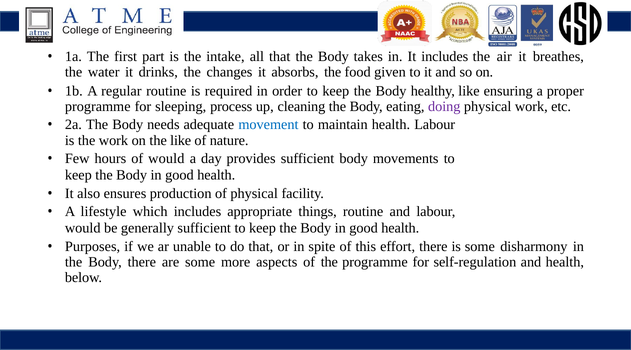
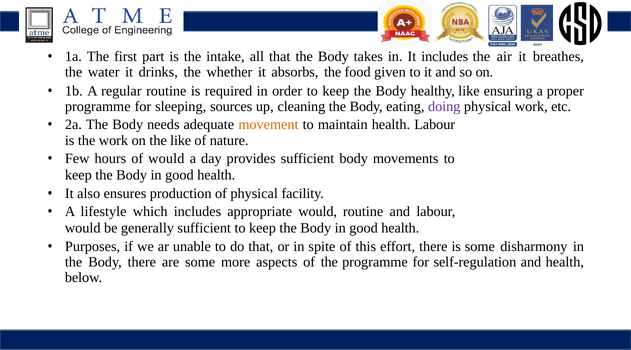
changes: changes -> whether
process: process -> sources
movement colour: blue -> orange
appropriate things: things -> would
